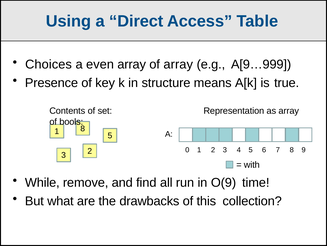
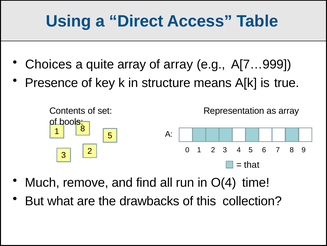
even: even -> quite
A[9…999: A[9…999 -> A[7…999
with: with -> that
While: While -> Much
O(9: O(9 -> O(4
